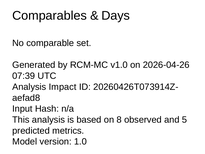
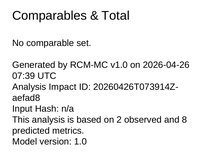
Days: Days -> Total
8: 8 -> 2
5: 5 -> 8
